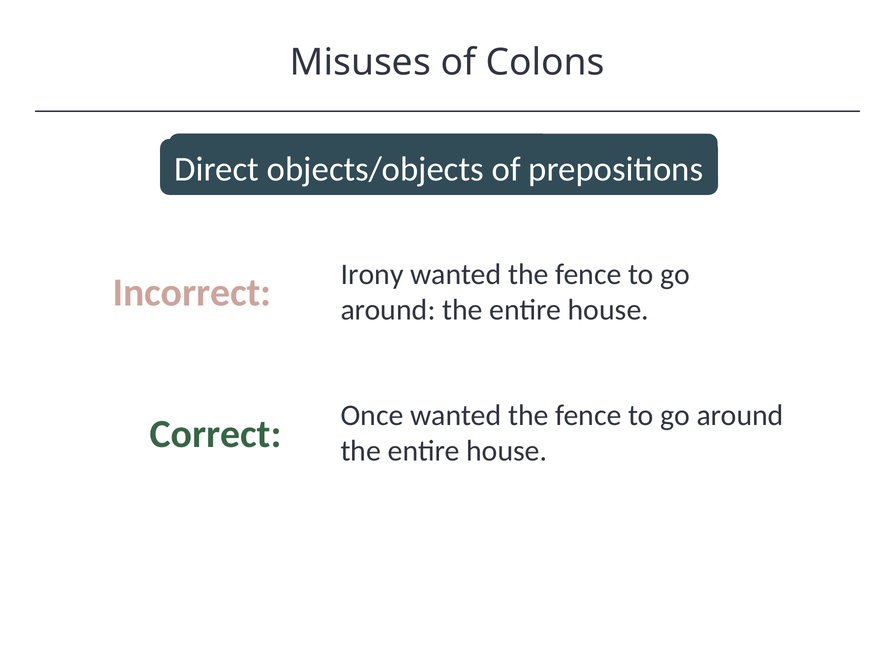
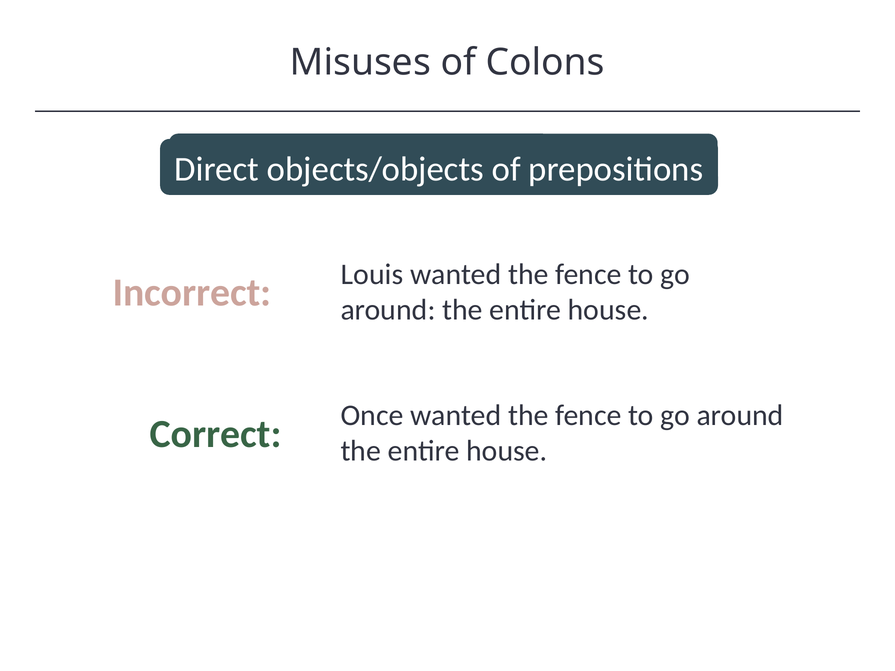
Irony: Irony -> Louis
